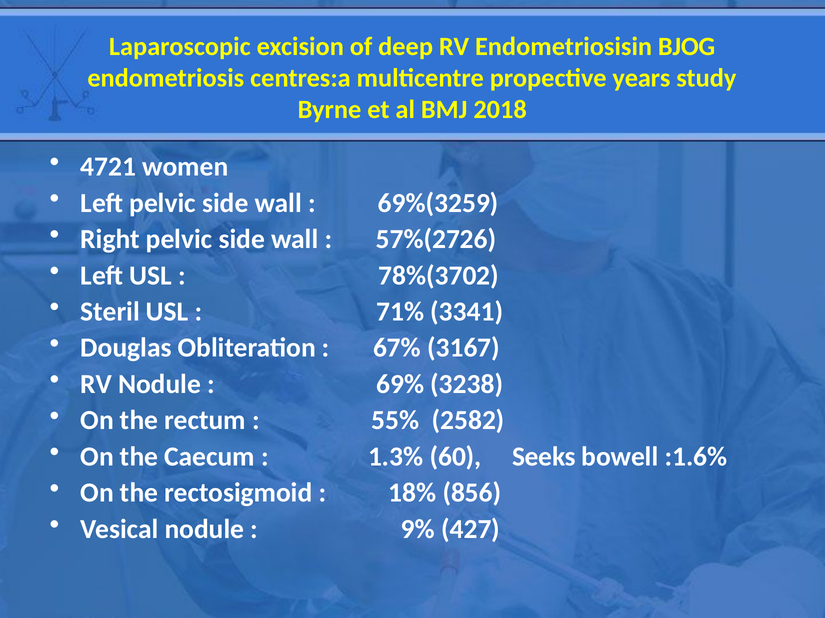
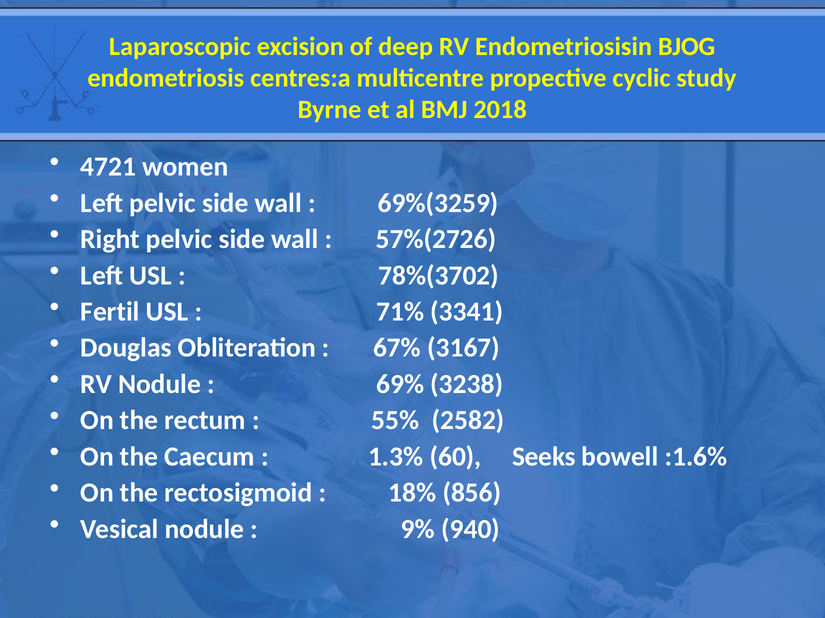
years: years -> cyclic
Steril: Steril -> Fertil
427: 427 -> 940
